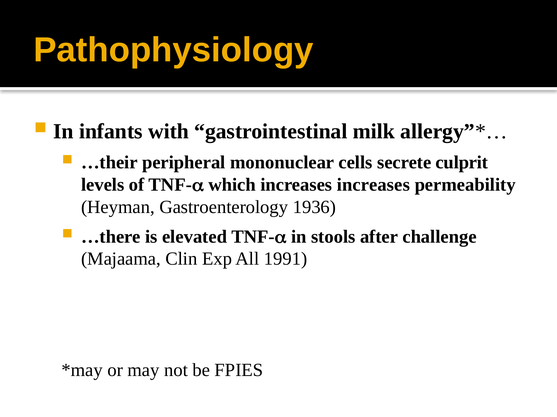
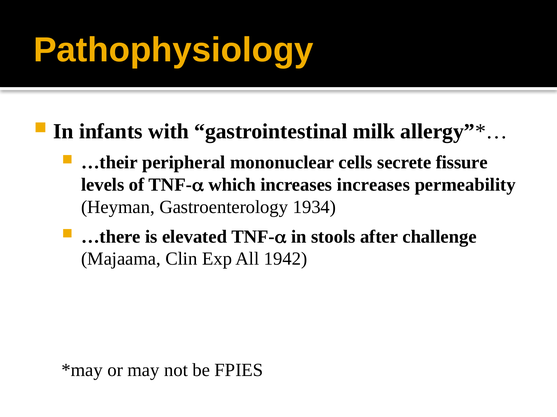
culprit: culprit -> fissure
1936: 1936 -> 1934
1991: 1991 -> 1942
